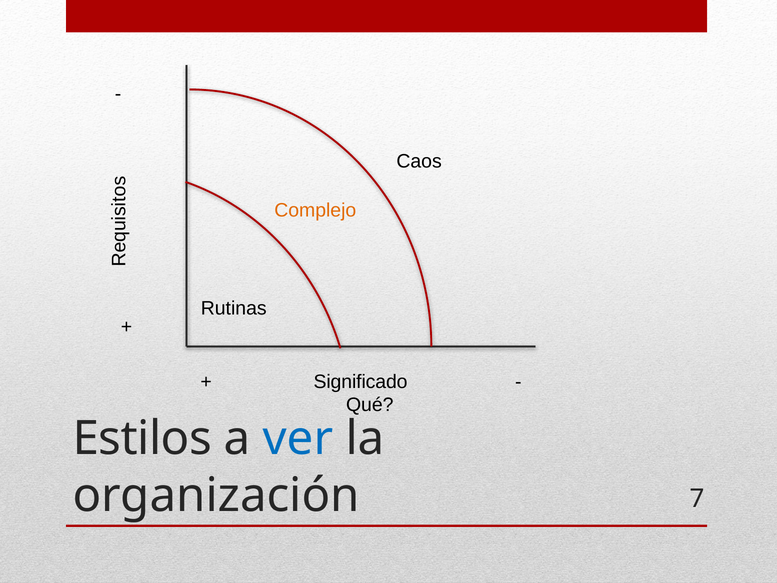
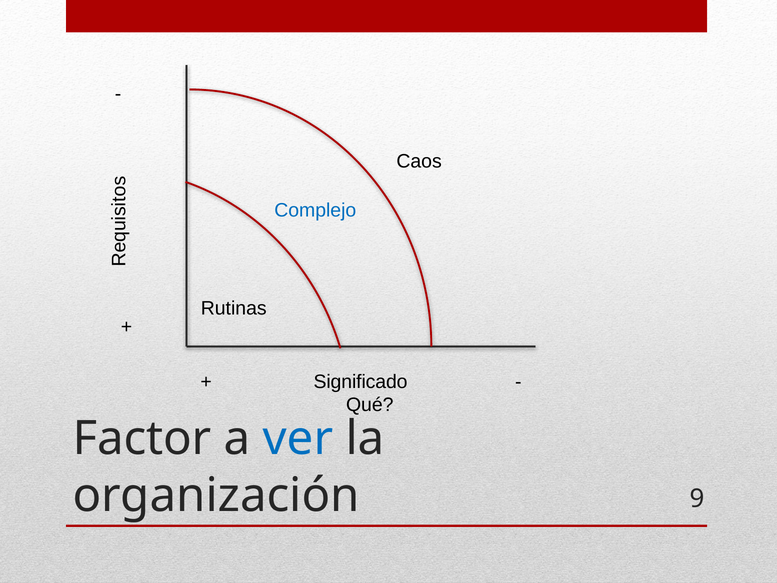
Complejo colour: orange -> blue
Estilos: Estilos -> Factor
7: 7 -> 9
